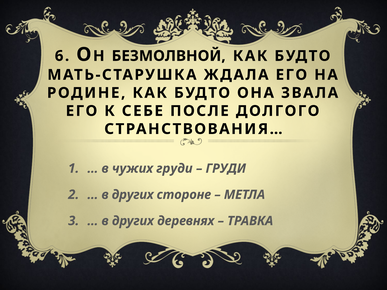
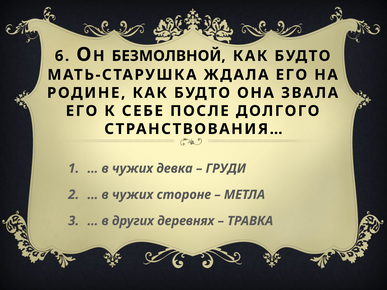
чужих груди: груди -> девка
других at (133, 195): других -> чужих
